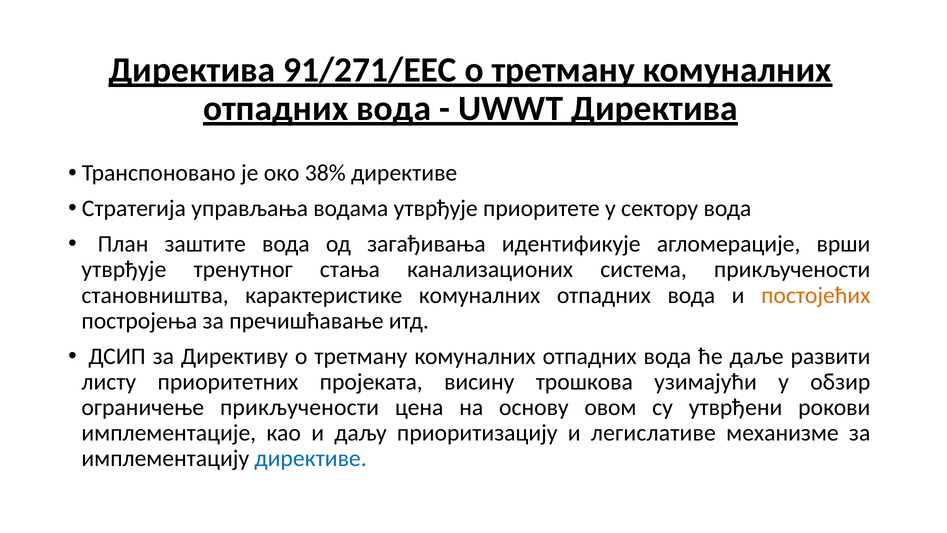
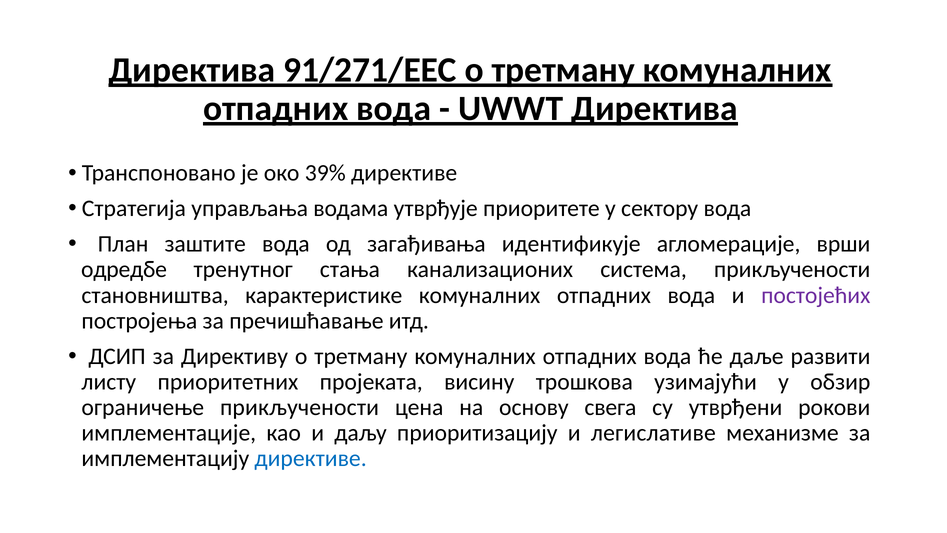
38%: 38% -> 39%
утврђује at (124, 269): утврђује -> одредбе
постојећих colour: orange -> purple
овом: овом -> свега
